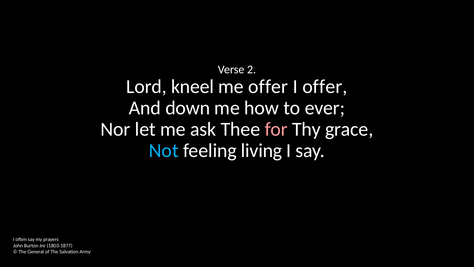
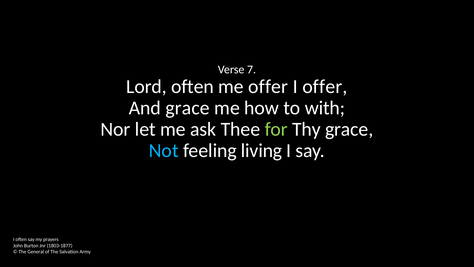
2: 2 -> 7
Lord kneel: kneel -> often
And down: down -> grace
ever: ever -> with
for colour: pink -> light green
